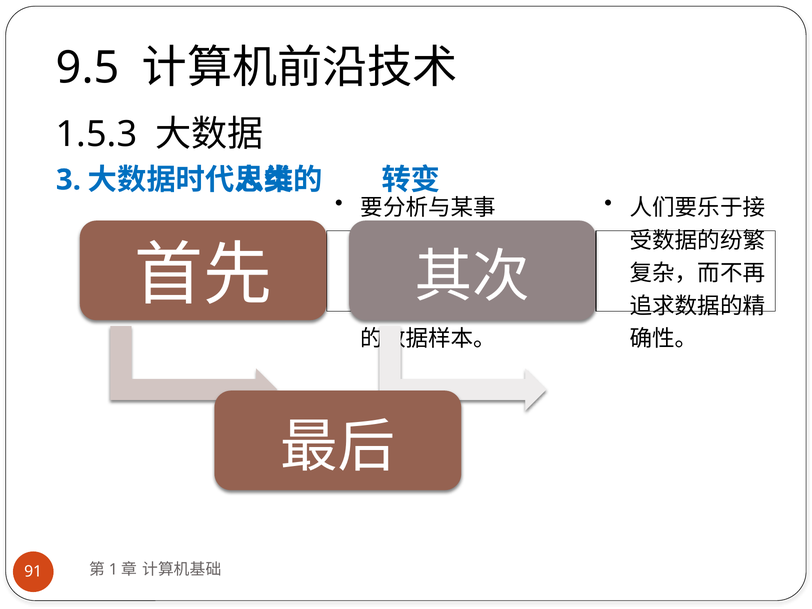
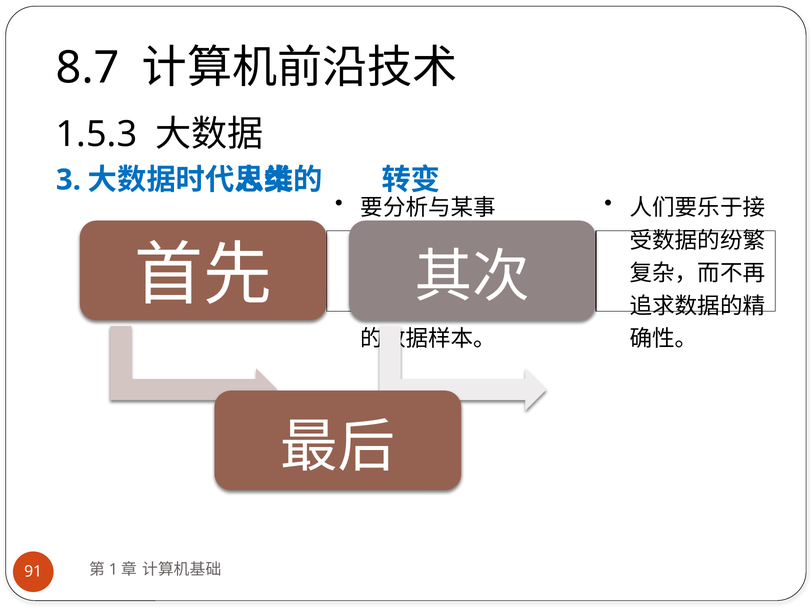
9.5: 9.5 -> 8.7
